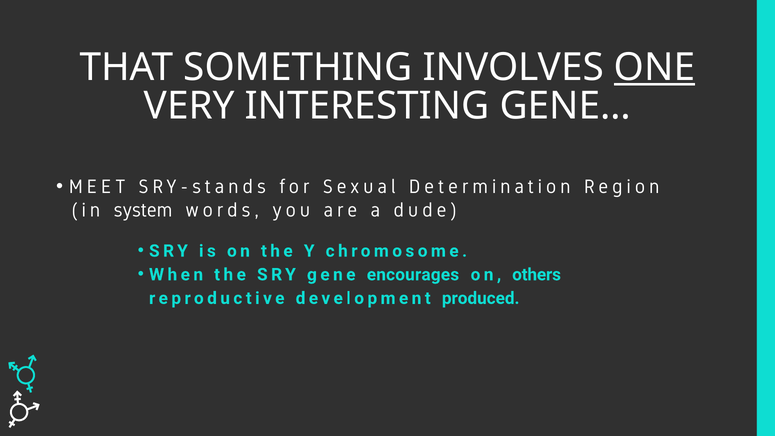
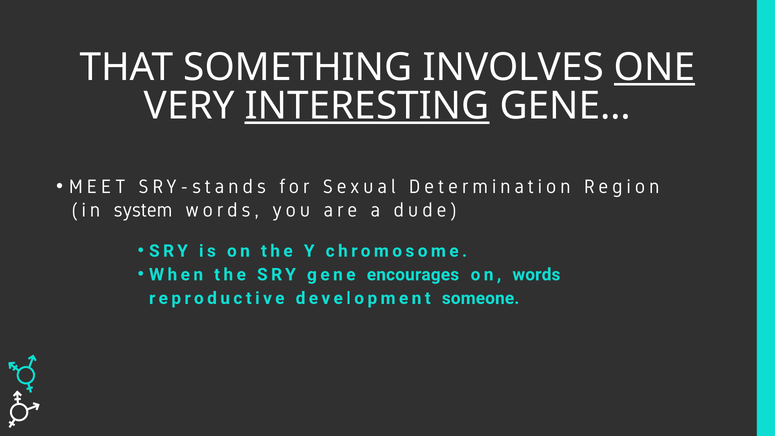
INTERESTING underline: none -> present
on others: others -> words
produced: produced -> someone
